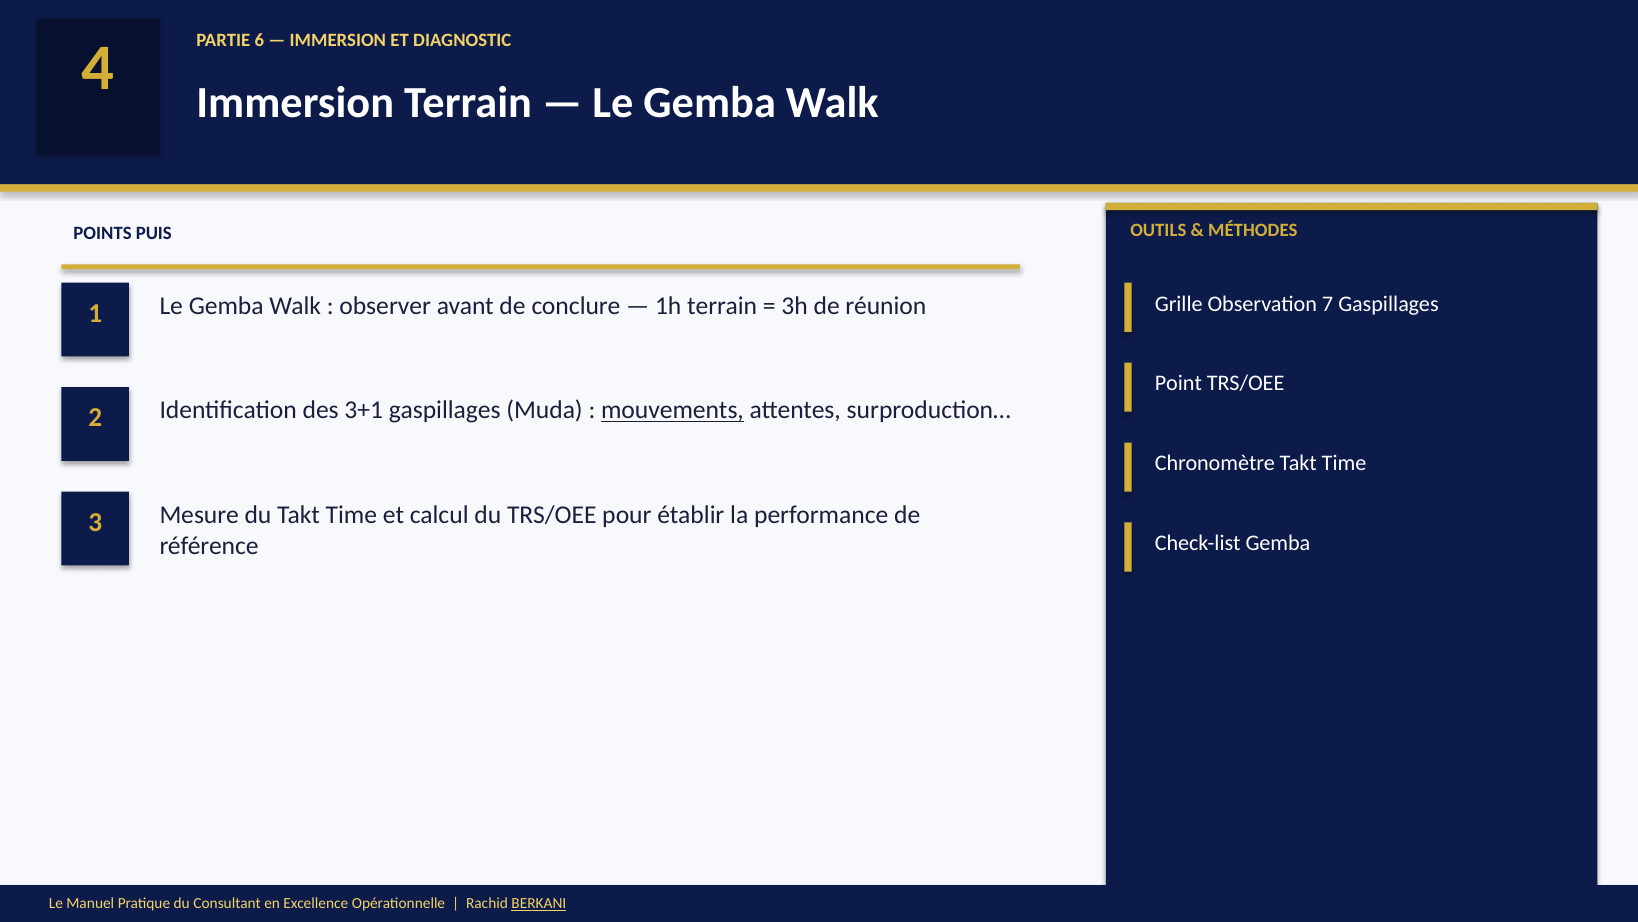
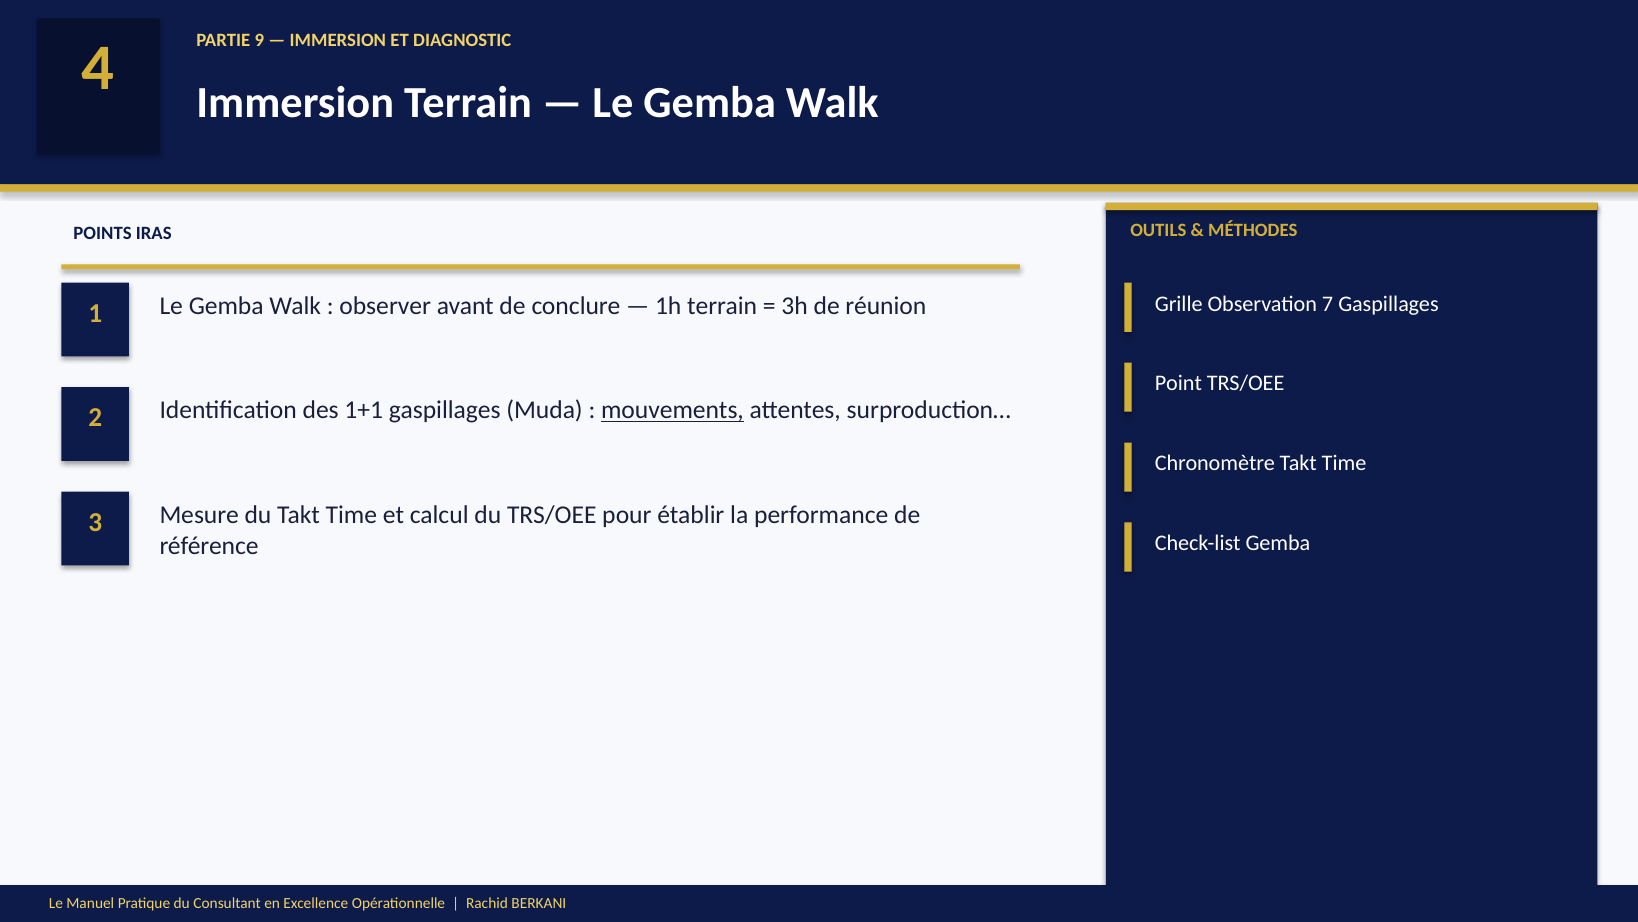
6: 6 -> 9
PUIS: PUIS -> IRAS
3+1: 3+1 -> 1+1
BERKANI underline: present -> none
